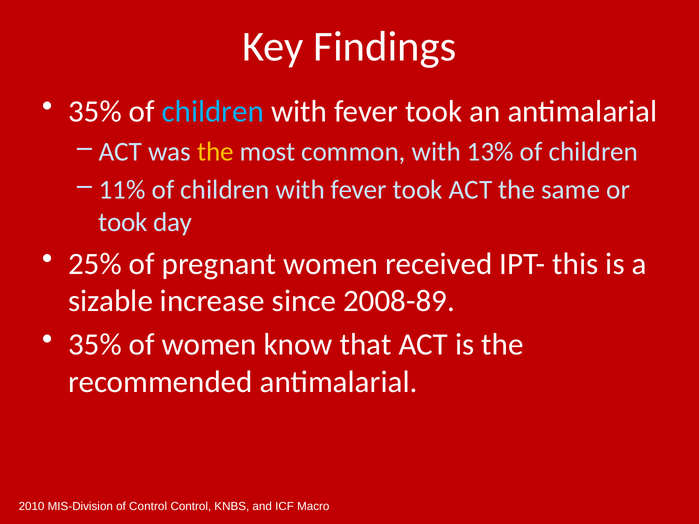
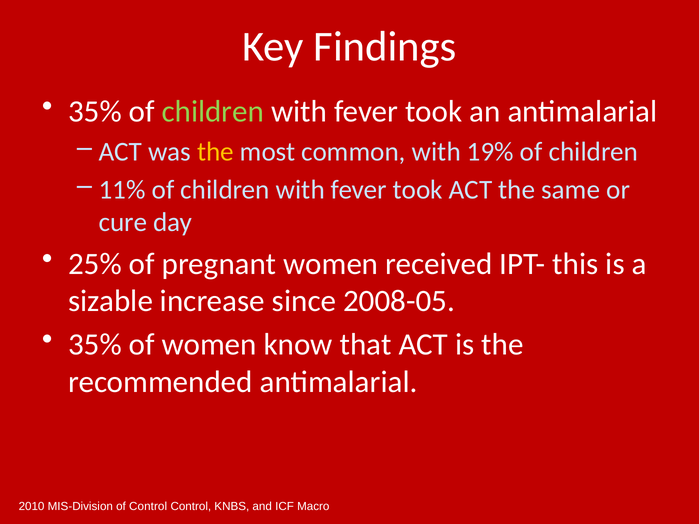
children at (213, 112) colour: light blue -> light green
13%: 13% -> 19%
took at (123, 223): took -> cure
2008-89: 2008-89 -> 2008-05
